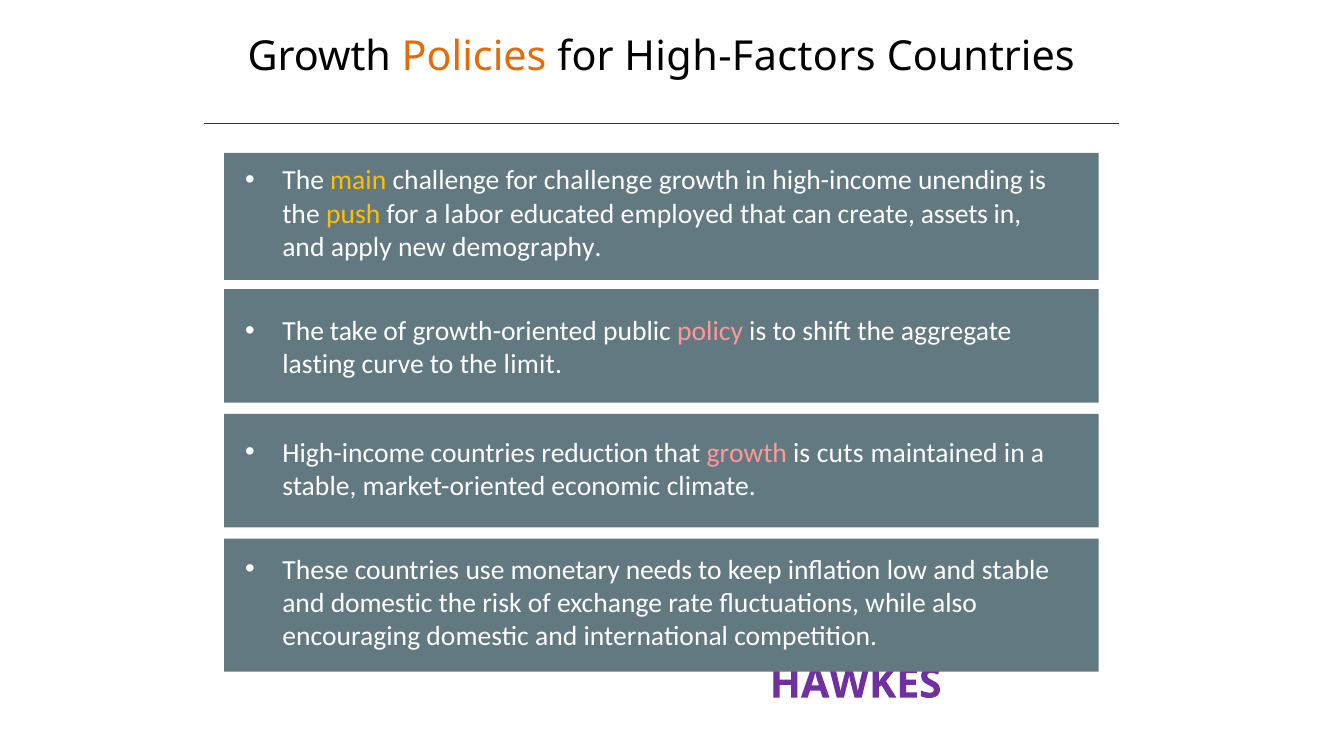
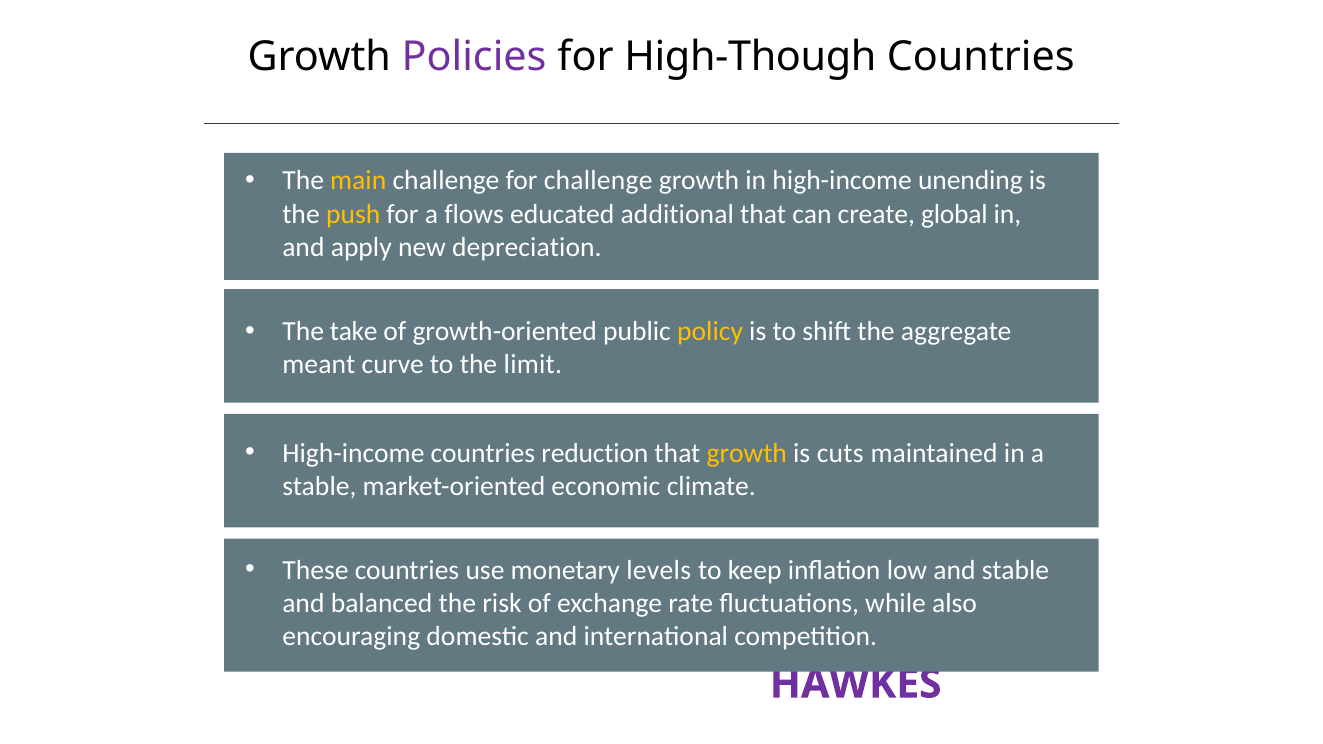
Policies colour: orange -> purple
High-Factors: High-Factors -> High-Though
labor: labor -> flows
employed: employed -> additional
assets: assets -> global
demography: demography -> depreciation
policy colour: pink -> yellow
lasting: lasting -> meant
growth at (747, 453) colour: pink -> yellow
needs: needs -> levels
and domestic: domestic -> balanced
